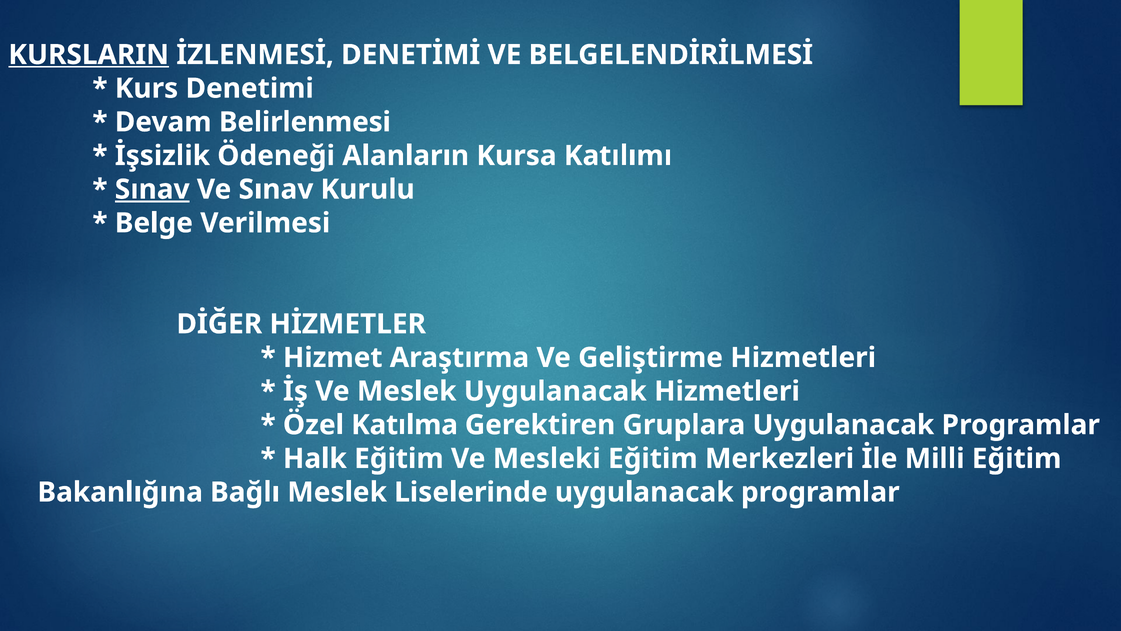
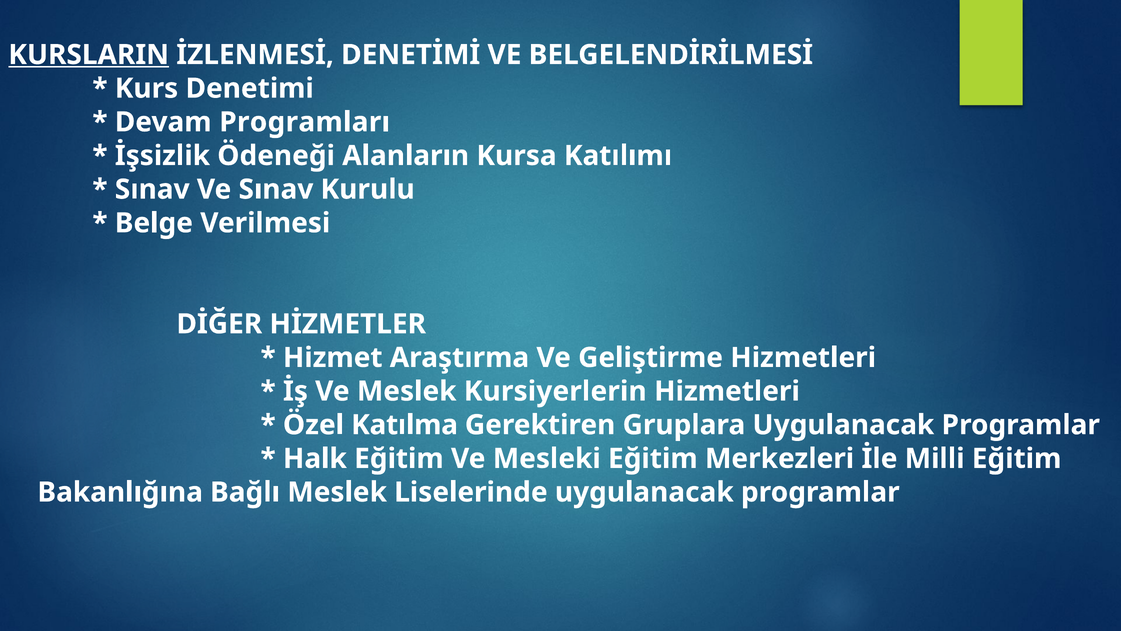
Belirlenmesi: Belirlenmesi -> Programları
Sınav at (152, 189) underline: present -> none
Meslek Uygulanacak: Uygulanacak -> Kursiyerlerin
